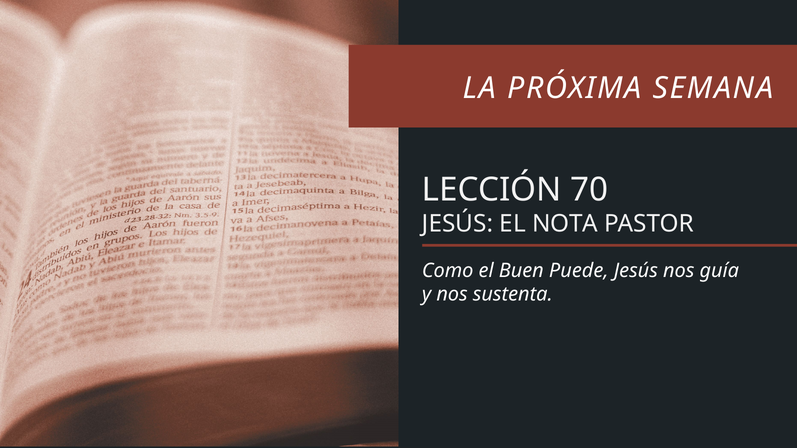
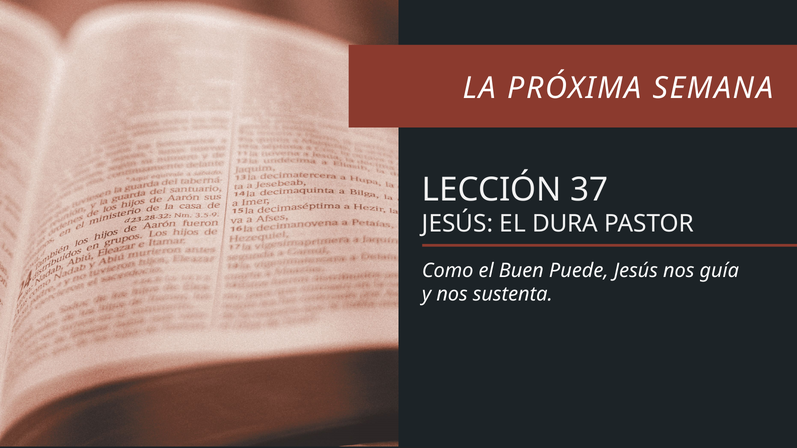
70: 70 -> 37
NOTA: NOTA -> DURA
